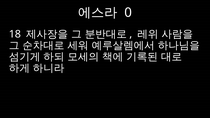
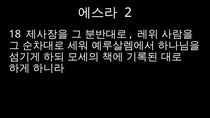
0: 0 -> 2
